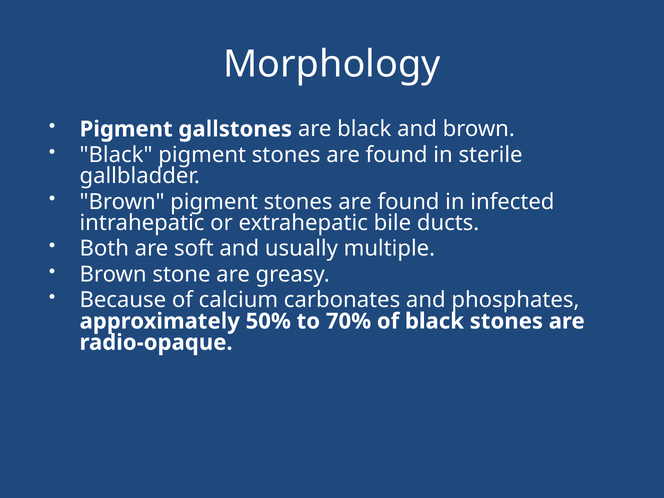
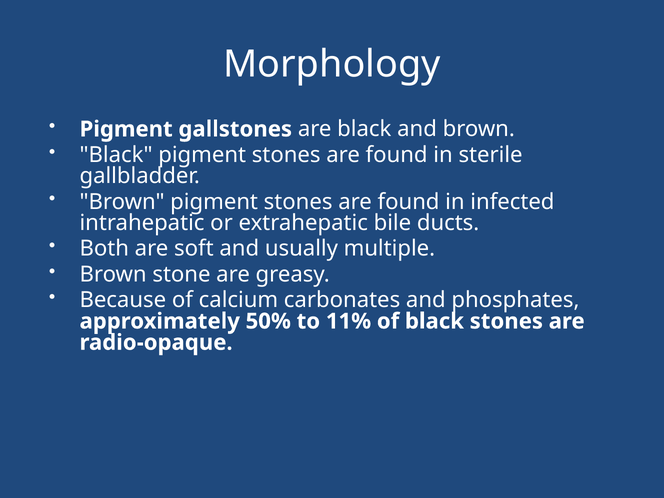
70%: 70% -> 11%
